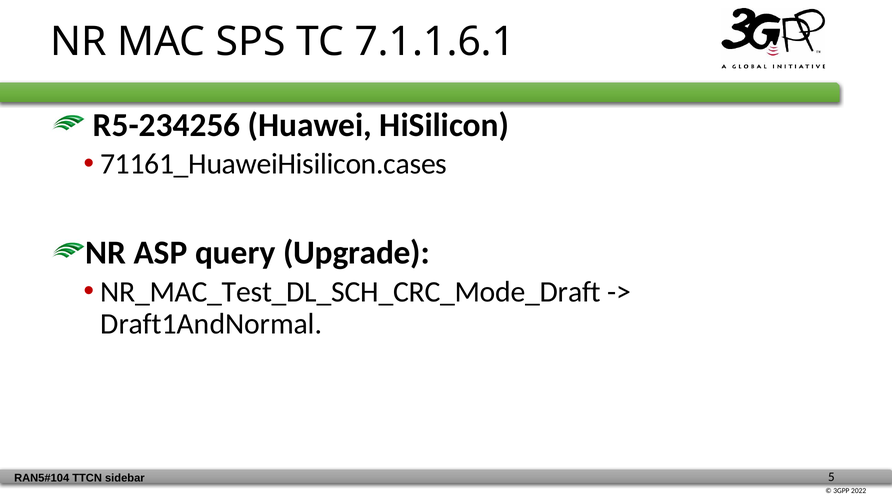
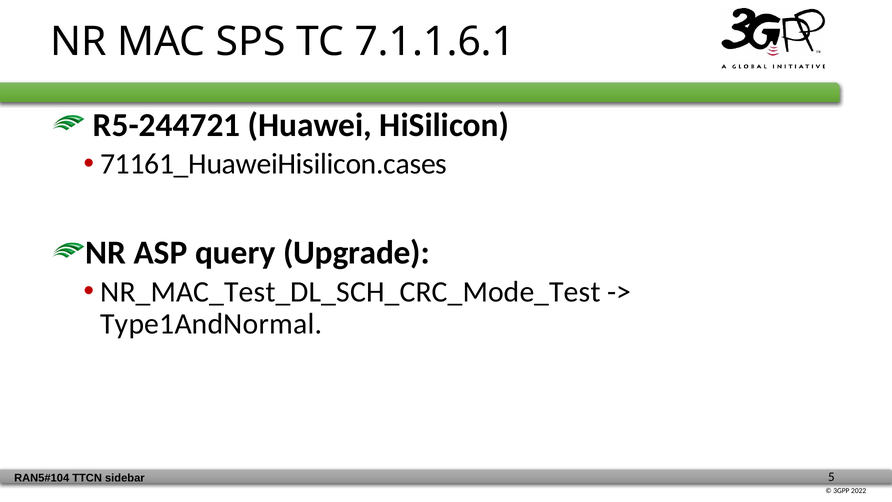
R5-234256: R5-234256 -> R5-244721
NR_MAC_Test_DL_SCH_CRC_Mode_Draft: NR_MAC_Test_DL_SCH_CRC_Mode_Draft -> NR_MAC_Test_DL_SCH_CRC_Mode_Test
Draft1AndNormal: Draft1AndNormal -> Type1AndNormal
